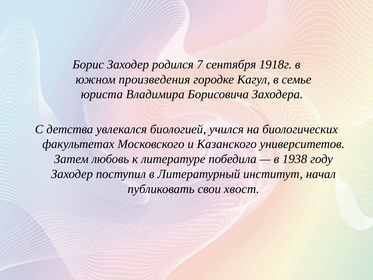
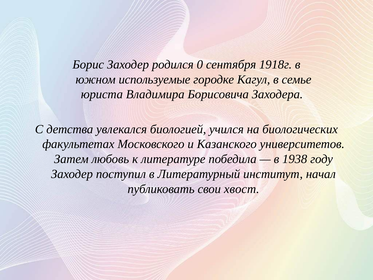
7: 7 -> 0
произведения: произведения -> используемые
